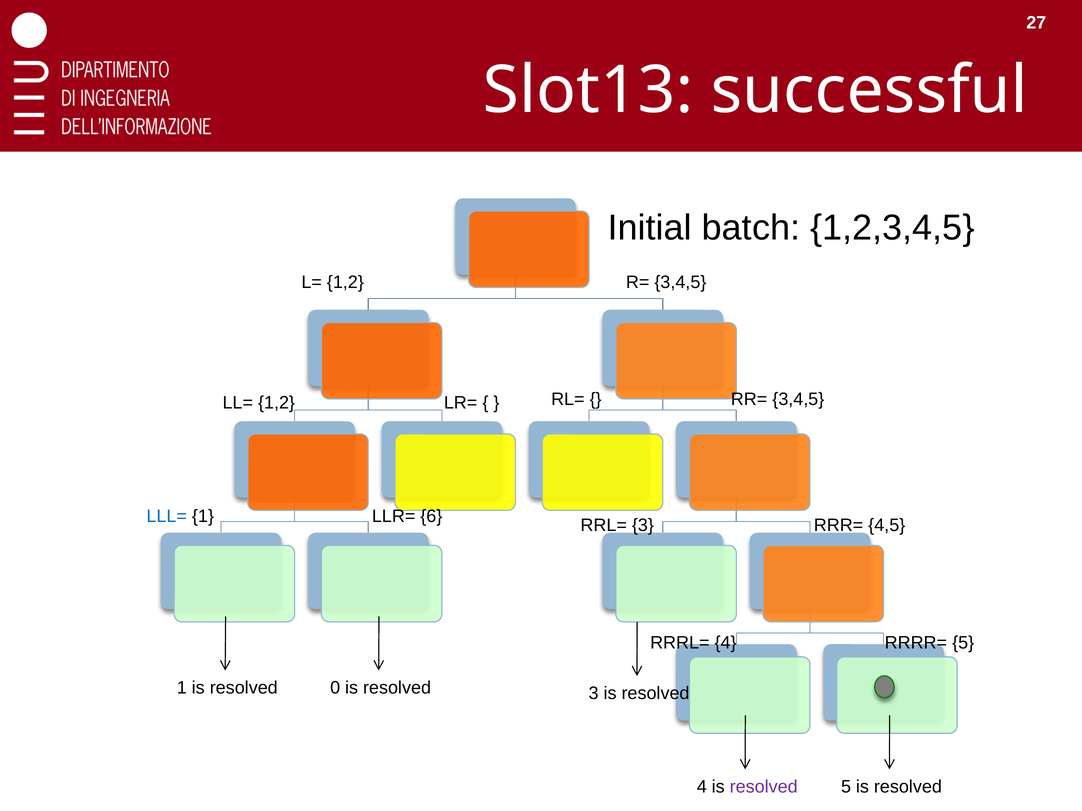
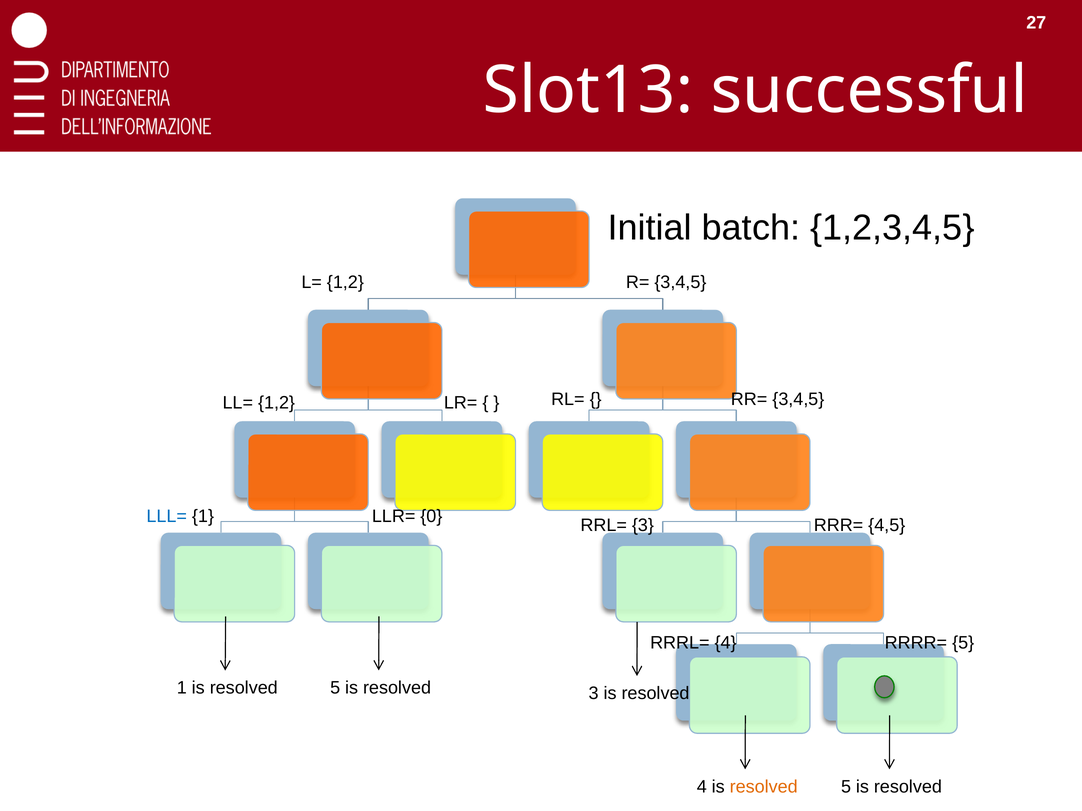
6: 6 -> 0
1 is resolved 0: 0 -> 5
resolved at (764, 787) colour: purple -> orange
